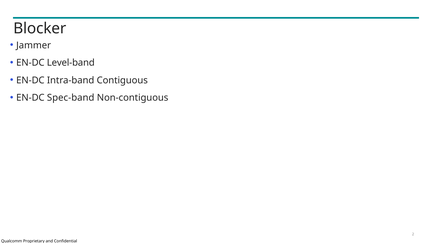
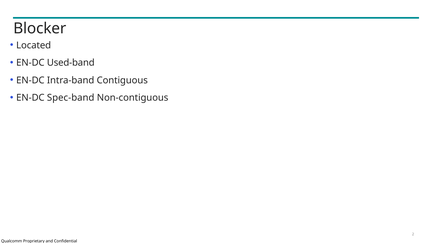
Jammer: Jammer -> Located
Level-band: Level-band -> Used-band
